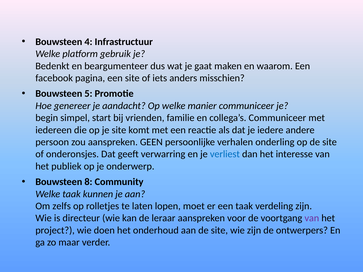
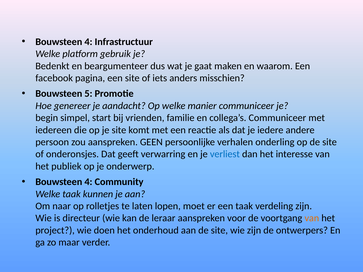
8 at (88, 182): 8 -> 4
zelfs: zelfs -> naar
van at (312, 218) colour: purple -> orange
